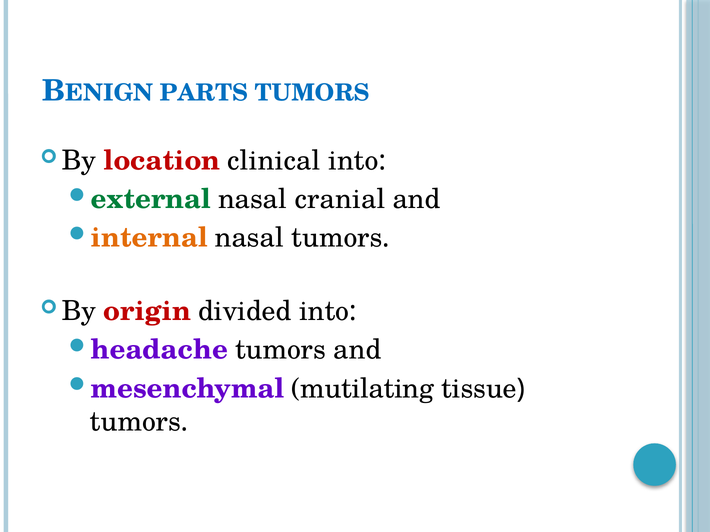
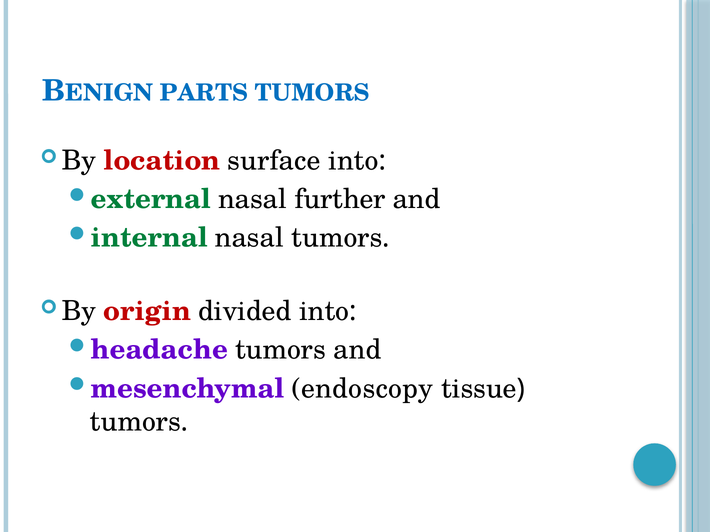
clinical: clinical -> surface
cranial: cranial -> further
internal colour: orange -> green
mutilating: mutilating -> endoscopy
